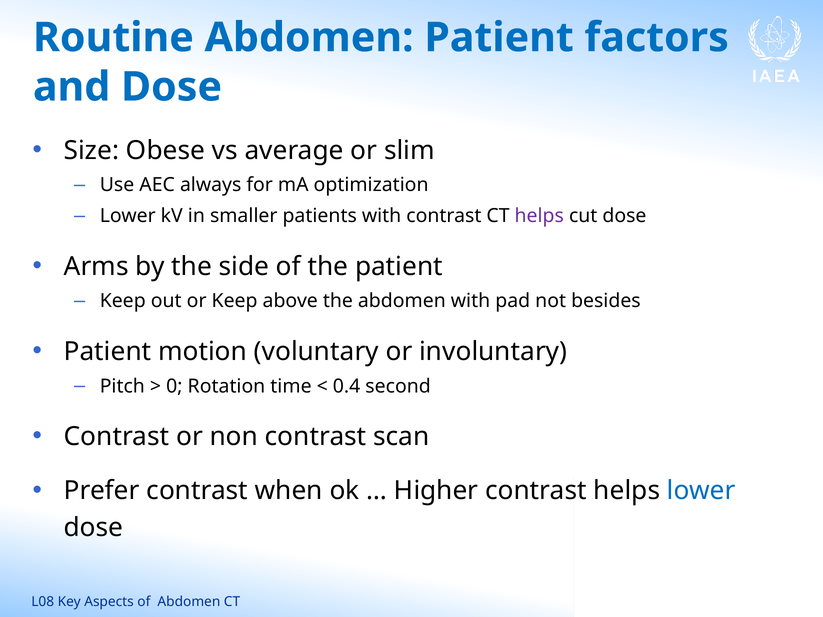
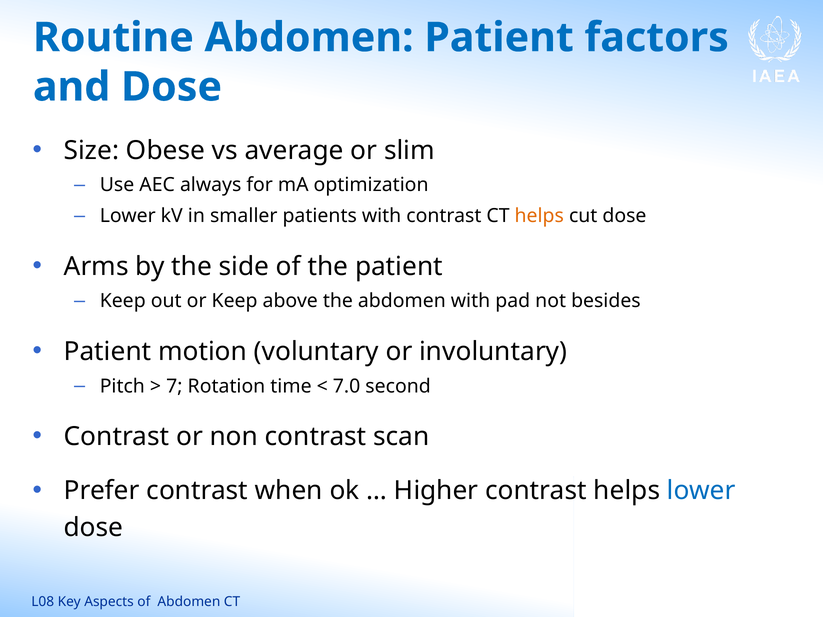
helps at (539, 216) colour: purple -> orange
0: 0 -> 7
0.4: 0.4 -> 7.0
